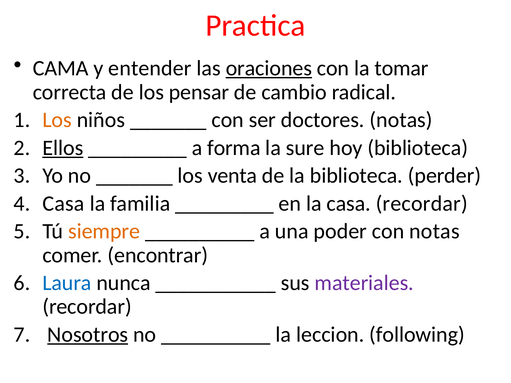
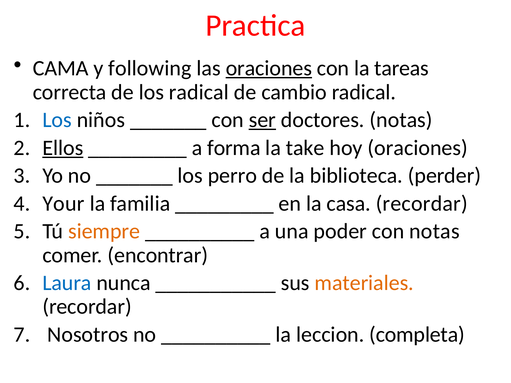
entender: entender -> following
tomar: tomar -> tareas
los pensar: pensar -> radical
Los at (57, 120) colour: orange -> blue
ser underline: none -> present
sure: sure -> take
hoy biblioteca: biblioteca -> oraciones
venta: venta -> perro
Casa at (63, 204): Casa -> Your
materiales colour: purple -> orange
Nosotros underline: present -> none
following: following -> completa
